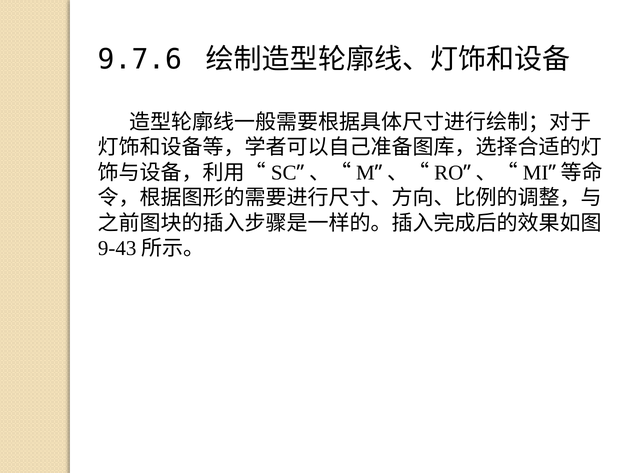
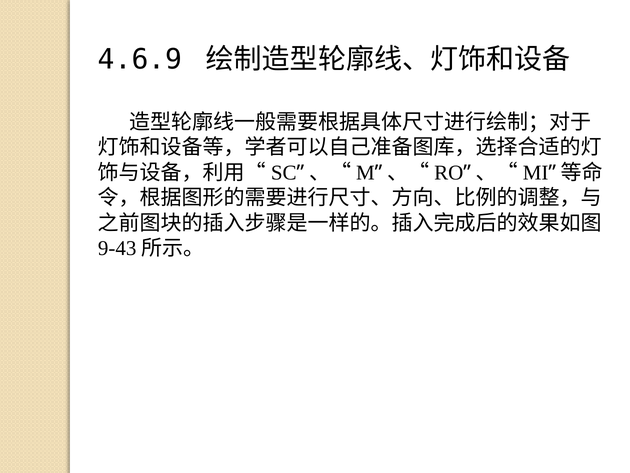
9.7.6: 9.7.6 -> 4.6.9
